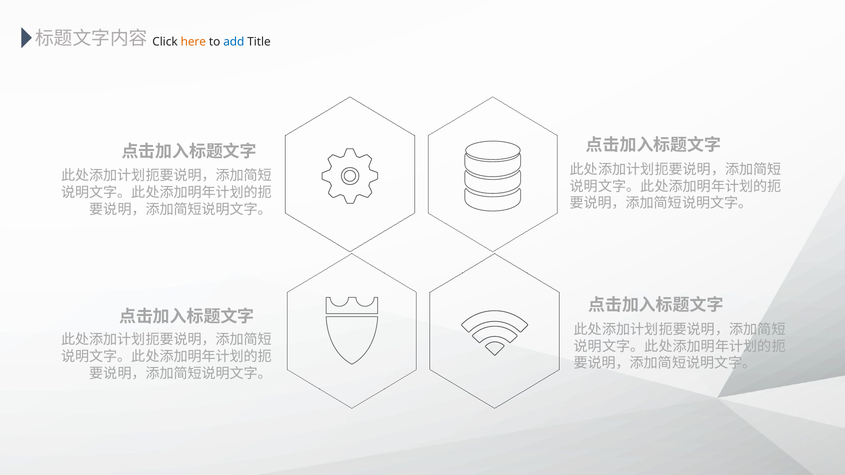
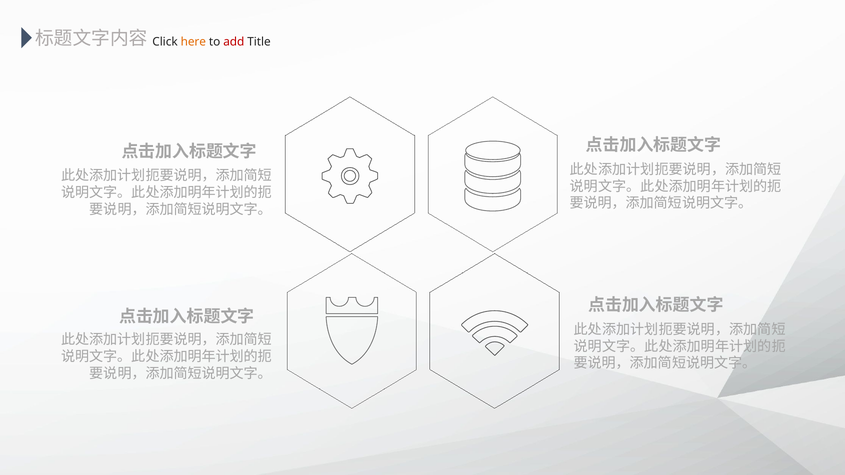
add colour: blue -> red
